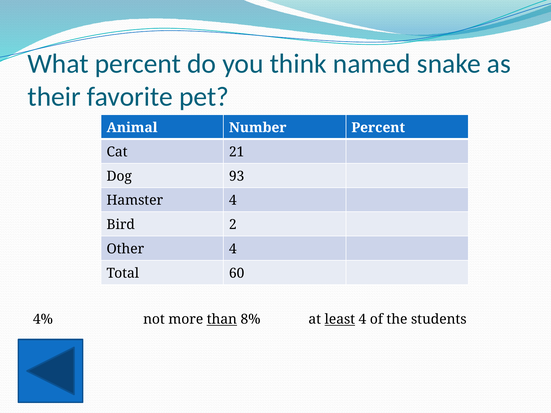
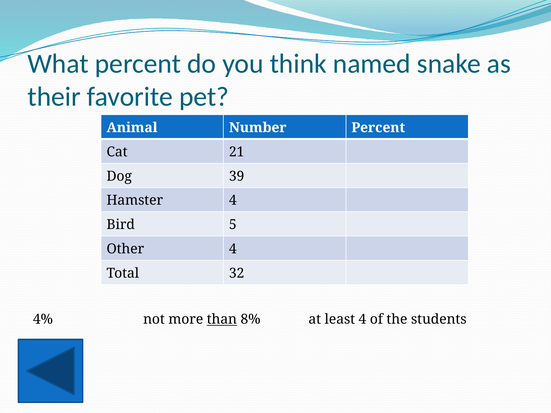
93: 93 -> 39
2: 2 -> 5
60: 60 -> 32
least underline: present -> none
